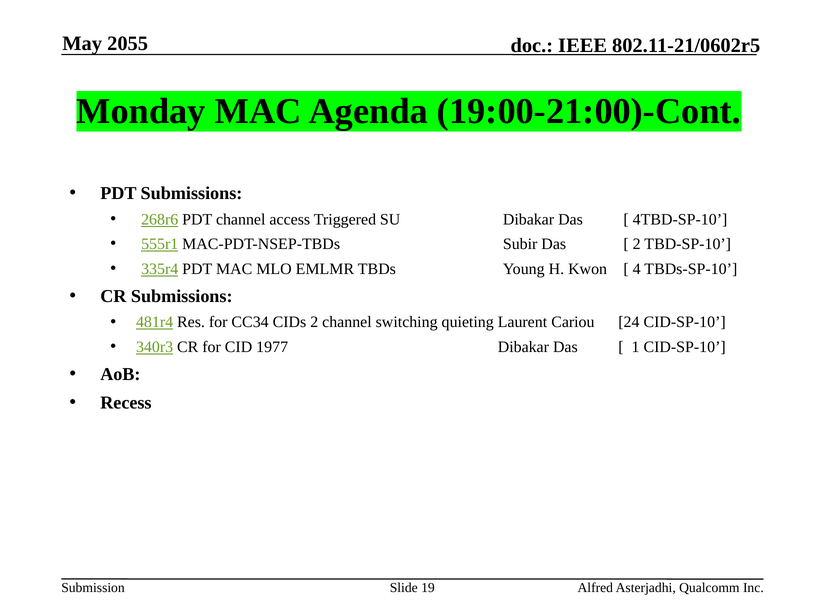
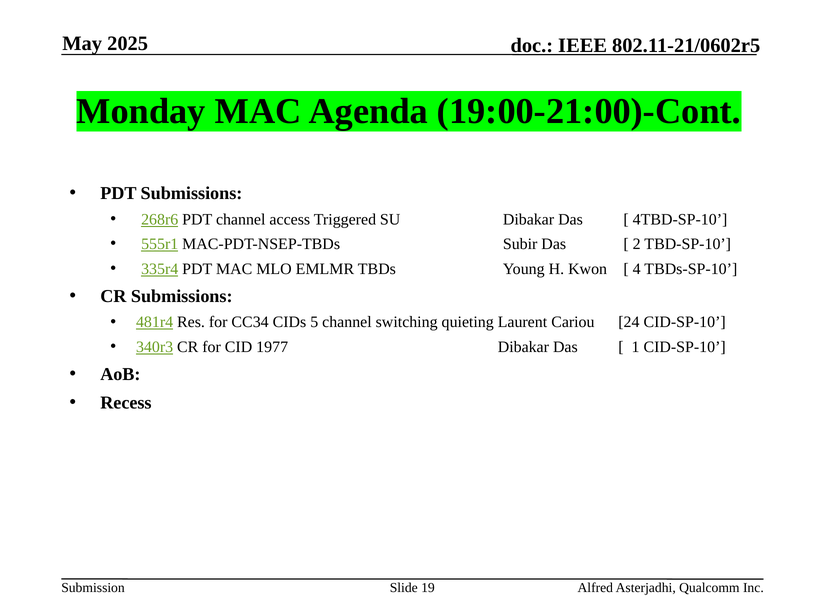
2055: 2055 -> 2025
CIDs 2: 2 -> 5
